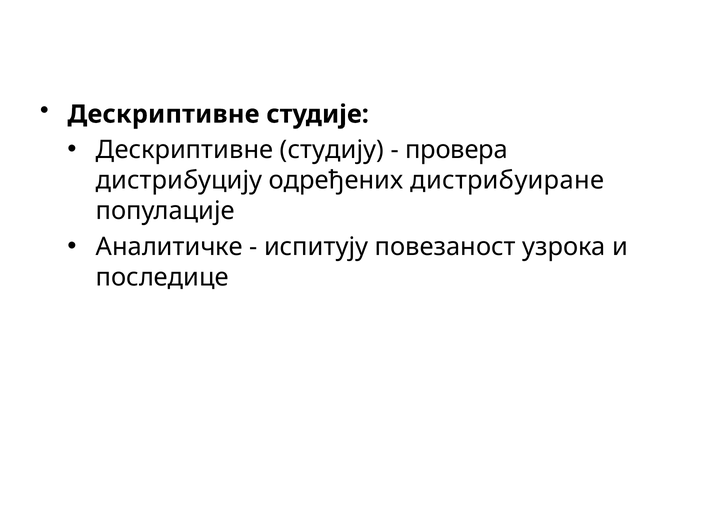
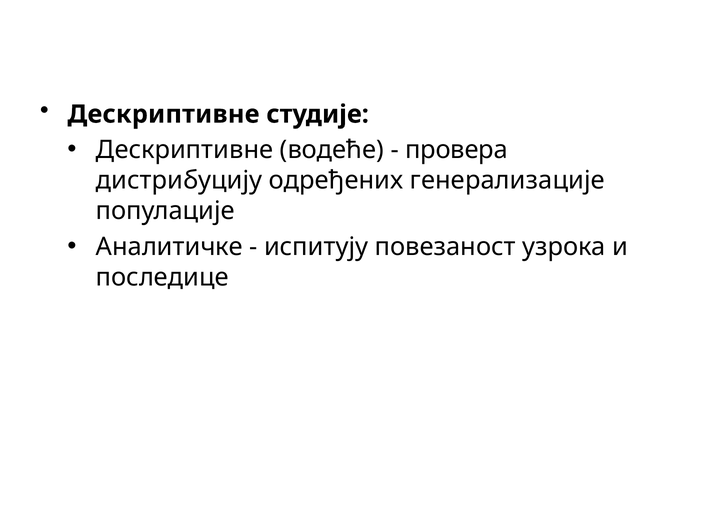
студију: студију -> водеће
дистрибуиране: дистрибуиране -> генерализације
